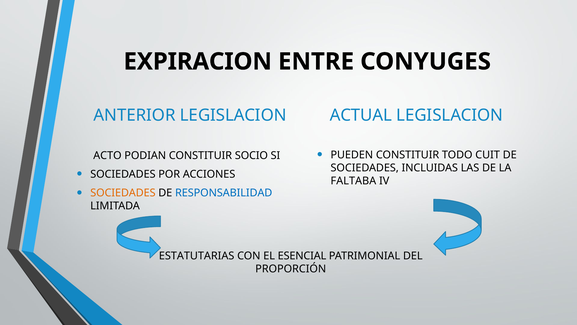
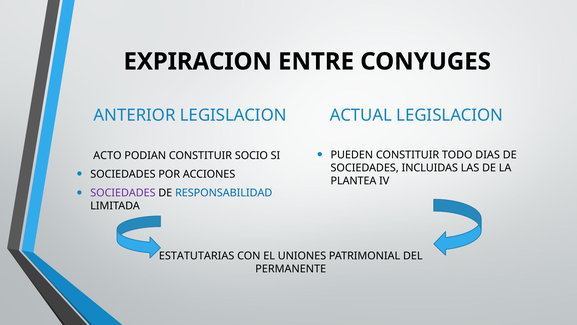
CUIT: CUIT -> DIAS
FALTABA: FALTABA -> PLANTEA
SOCIEDADES at (123, 193) colour: orange -> purple
ESENCIAL: ESENCIAL -> UNIONES
PROPORCIÓN: PROPORCIÓN -> PERMANENTE
